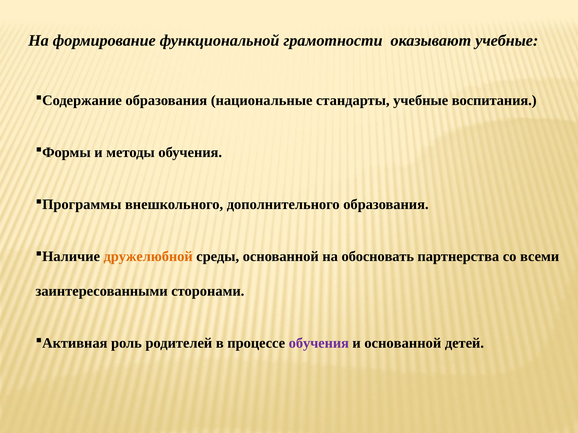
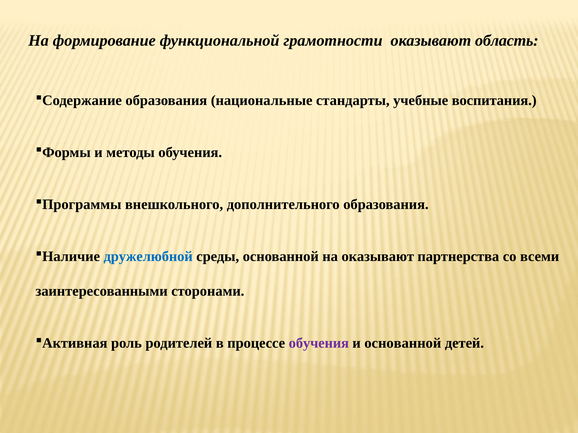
оказывают учебные: учебные -> область
дружелюбной colour: orange -> blue
на обосновать: обосновать -> оказывают
